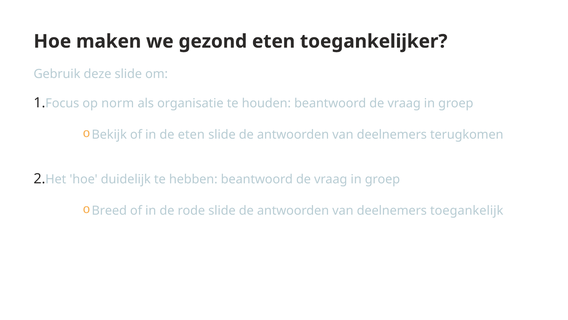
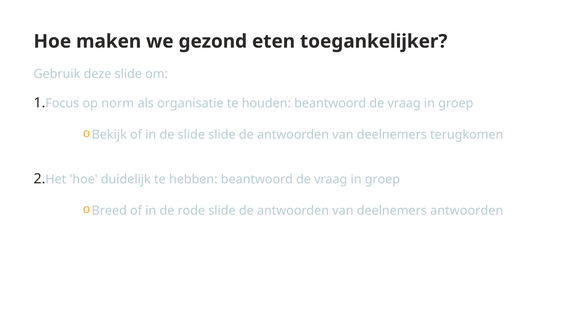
de eten: eten -> slide
deelnemers toegankelijk: toegankelijk -> antwoorden
